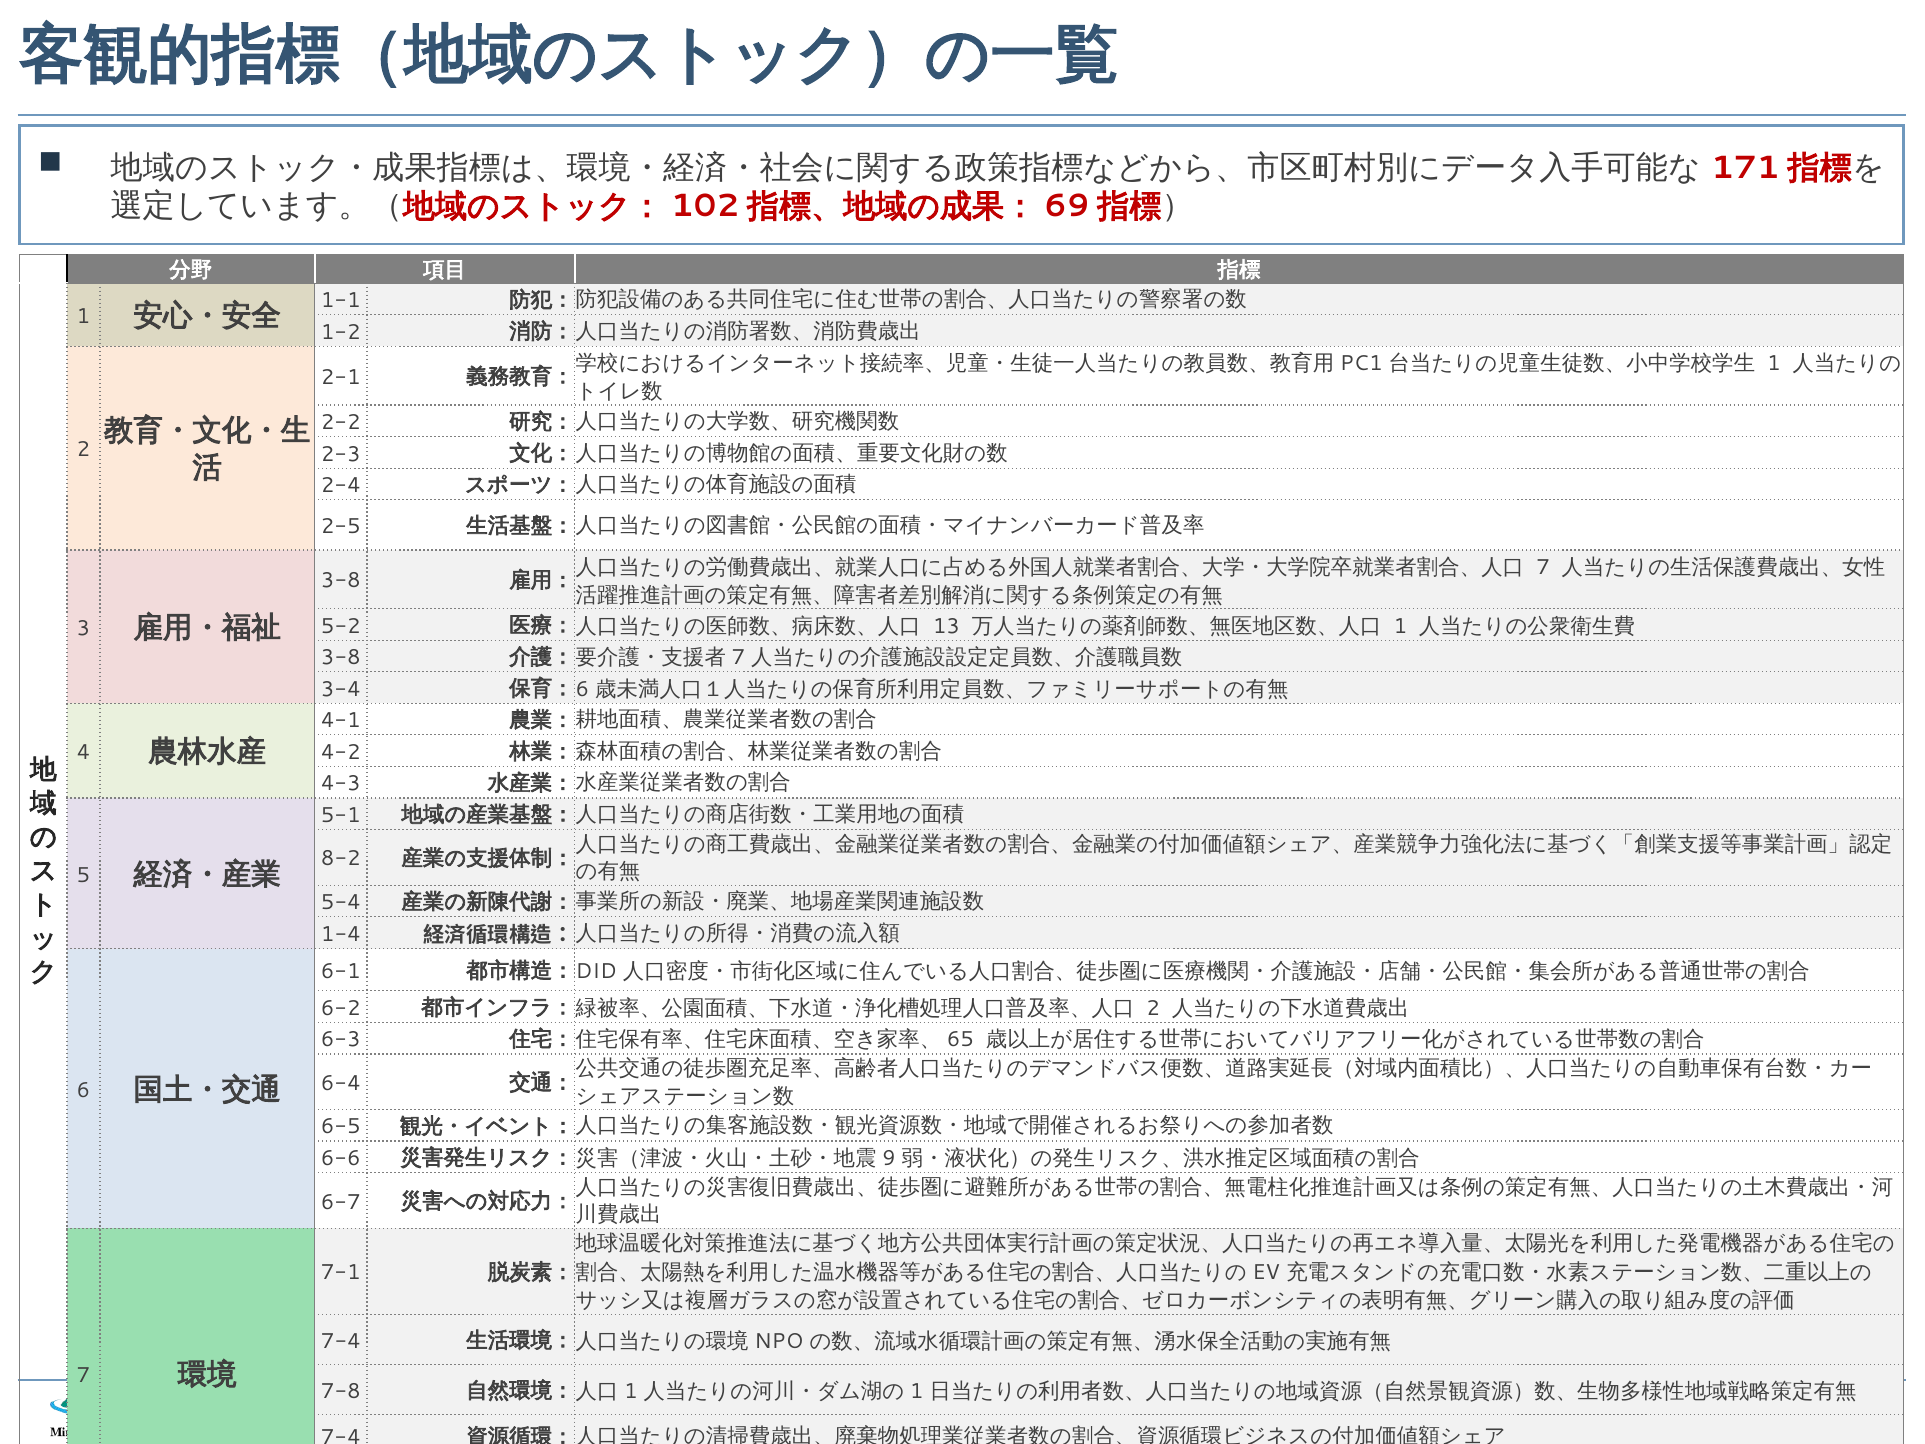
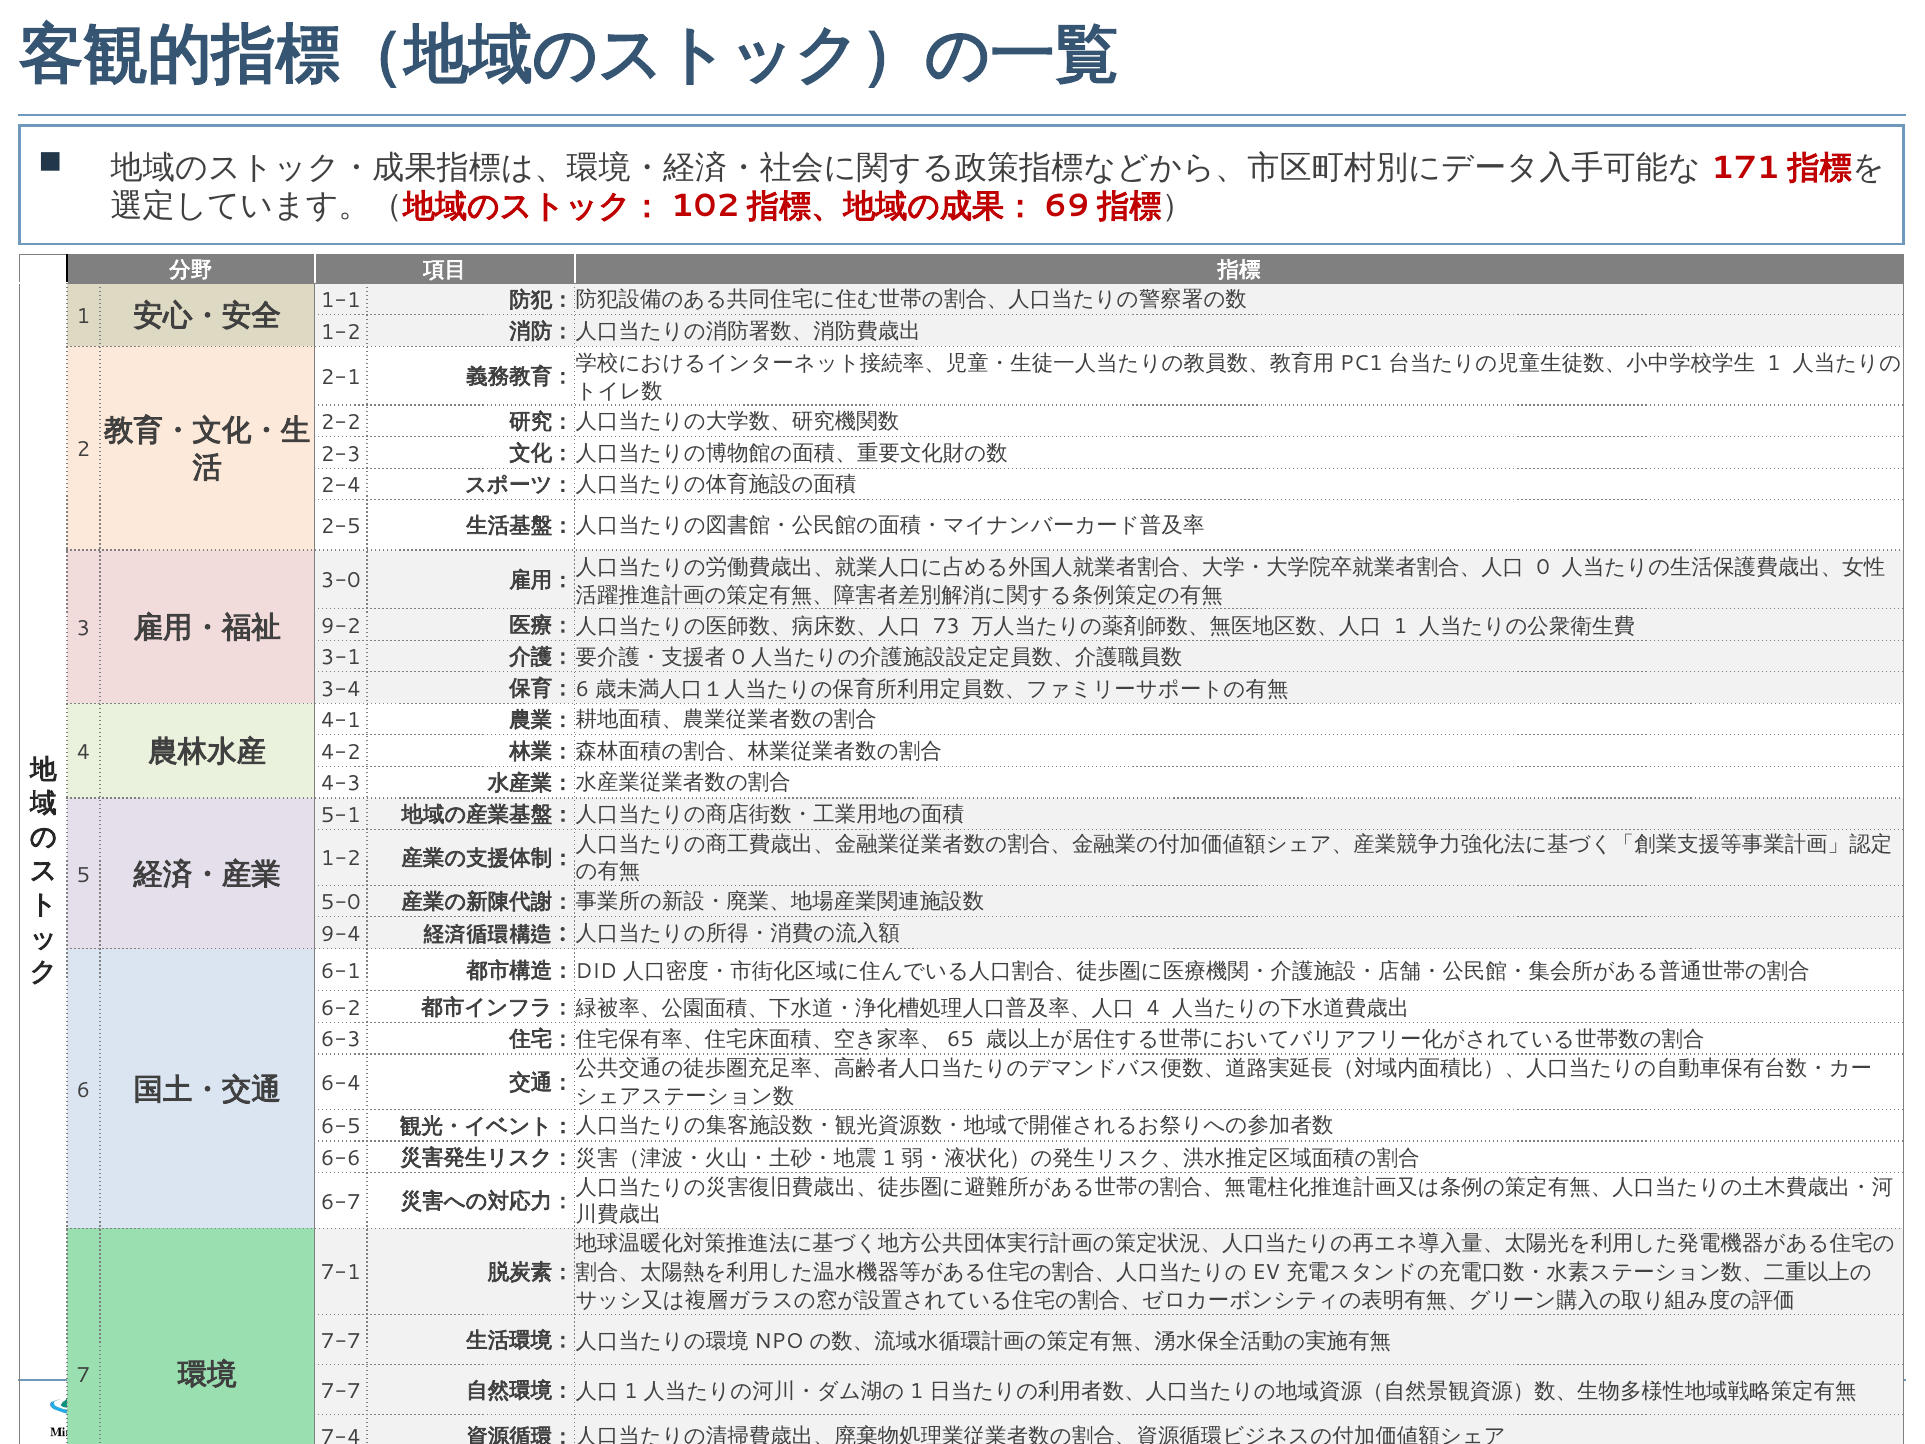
7 at (1543, 567): 7 -> 0
3-8 at (341, 581): 3-8 -> 3-0
5-2: 5-2 -> 9-2
13: 13 -> 73
3-8 at (341, 658): 3-8 -> 3-1
7 at (738, 658): 7 -> 0
8-2 at (341, 859): 8-2 -> 1-2
5-4: 5-4 -> 5-0
1-4: 1-4 -> 9-4
2 at (1153, 1008): 2 -> 4
9 at (889, 1158): 9 -> 1
7-4 at (341, 1341): 7-4 -> 7-7
7-8 at (341, 1391): 7-8 -> 7-7
